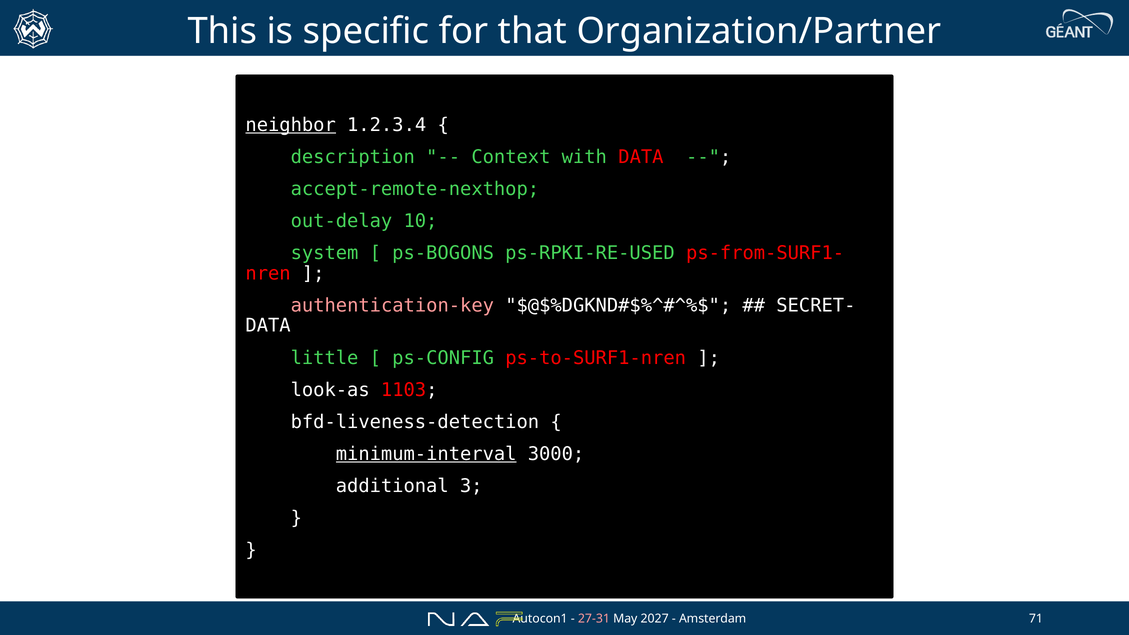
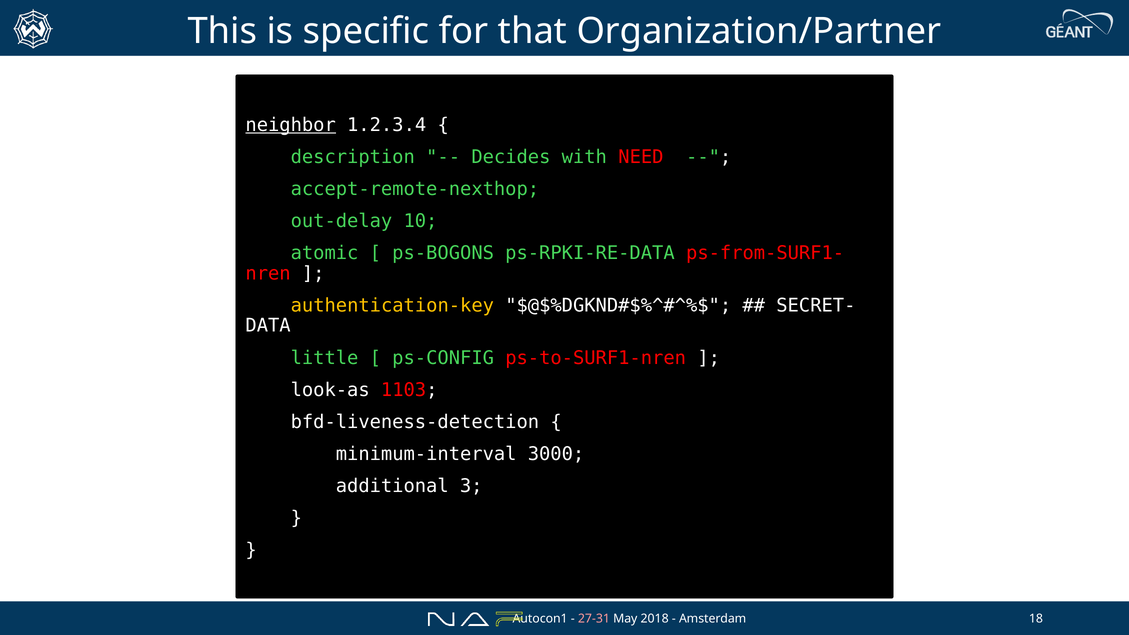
Context: Context -> Decides
with DATA: DATA -> NEED
system: system -> atomic
ps-RPKI-RE-USED: ps-RPKI-RE-USED -> ps-RPKI-RE-DATA
authentication-key colour: pink -> yellow
minimum-interval underline: present -> none
2027: 2027 -> 2018
71: 71 -> 18
